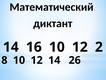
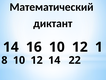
2: 2 -> 1
26: 26 -> 22
